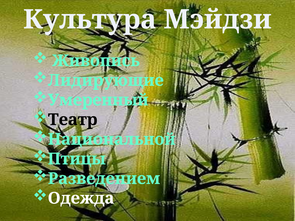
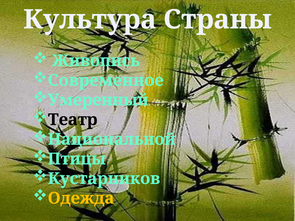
Мэйдзи: Мэйдзи -> Страны
Лидирующие: Лидирующие -> Современное
Разведением: Разведением -> Кустарников
Одежда colour: white -> yellow
